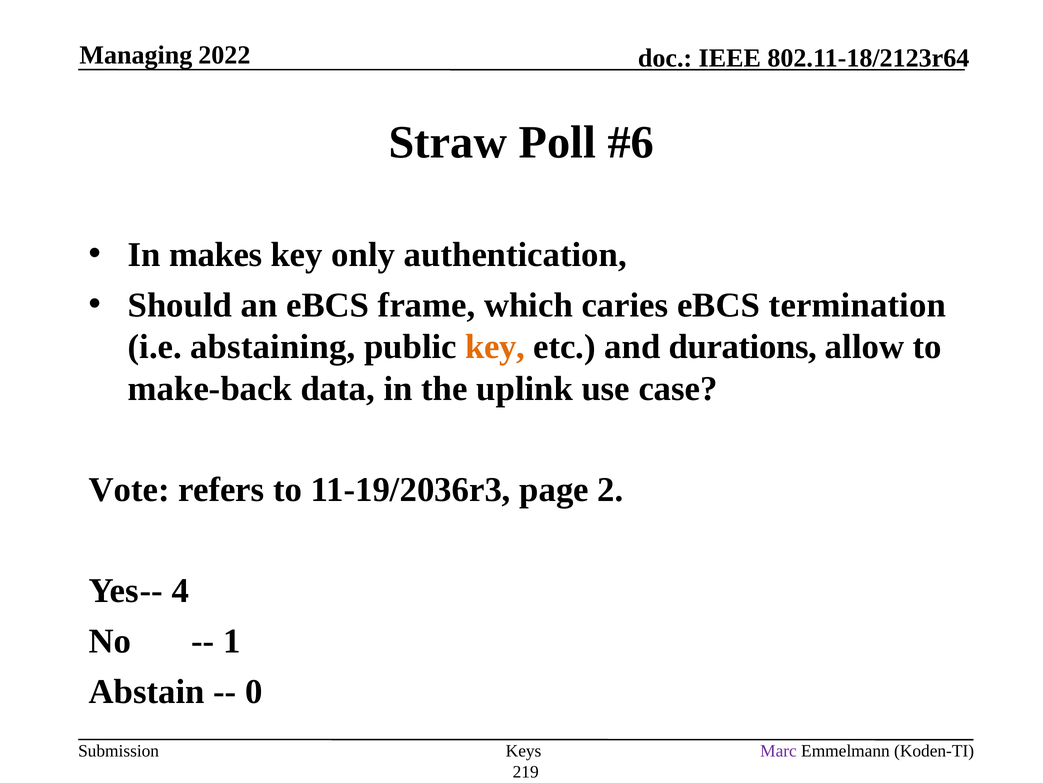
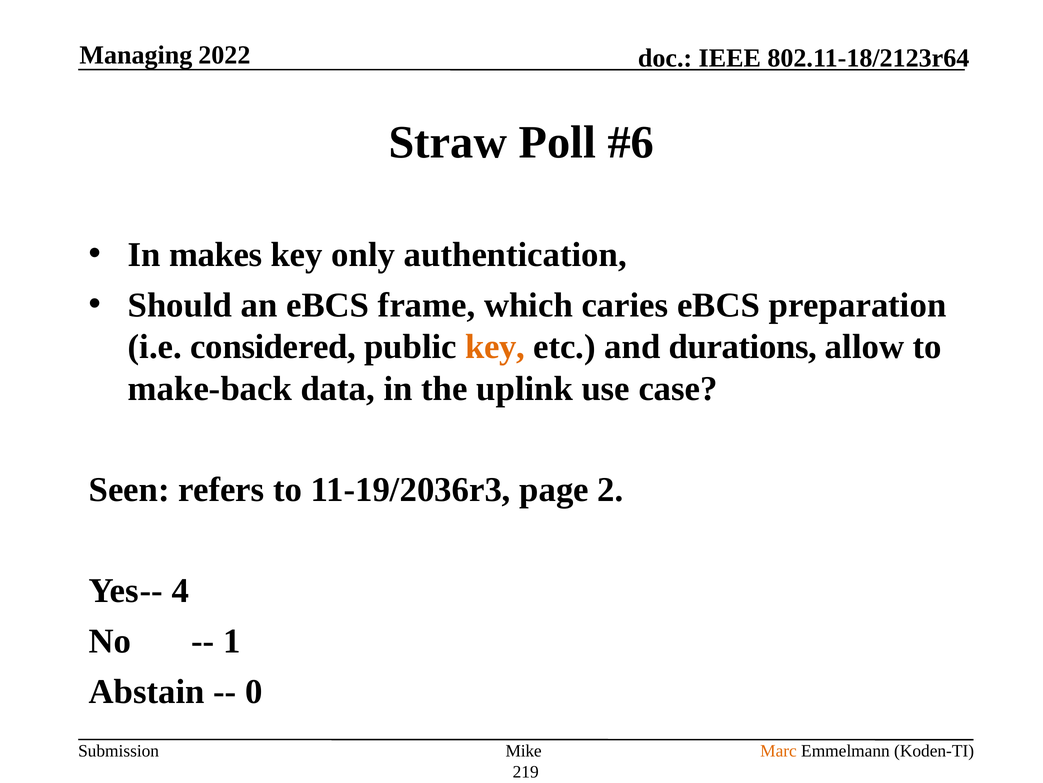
termination: termination -> preparation
abstaining: abstaining -> considered
Vote: Vote -> Seen
Keys: Keys -> Mike
Marc colour: purple -> orange
